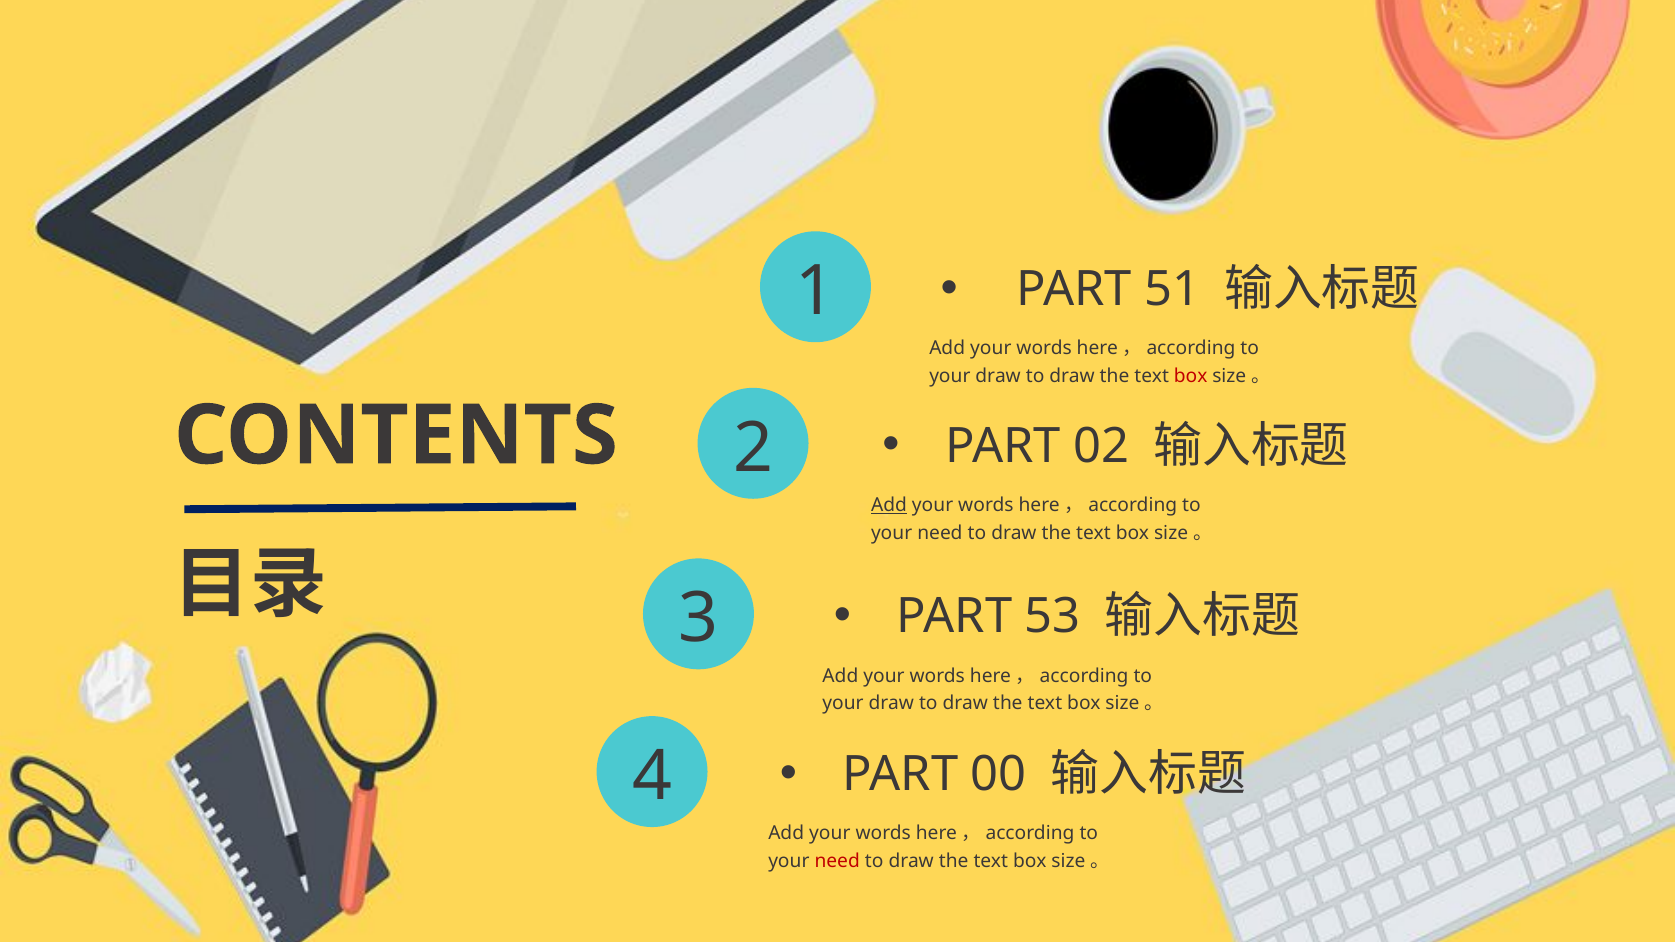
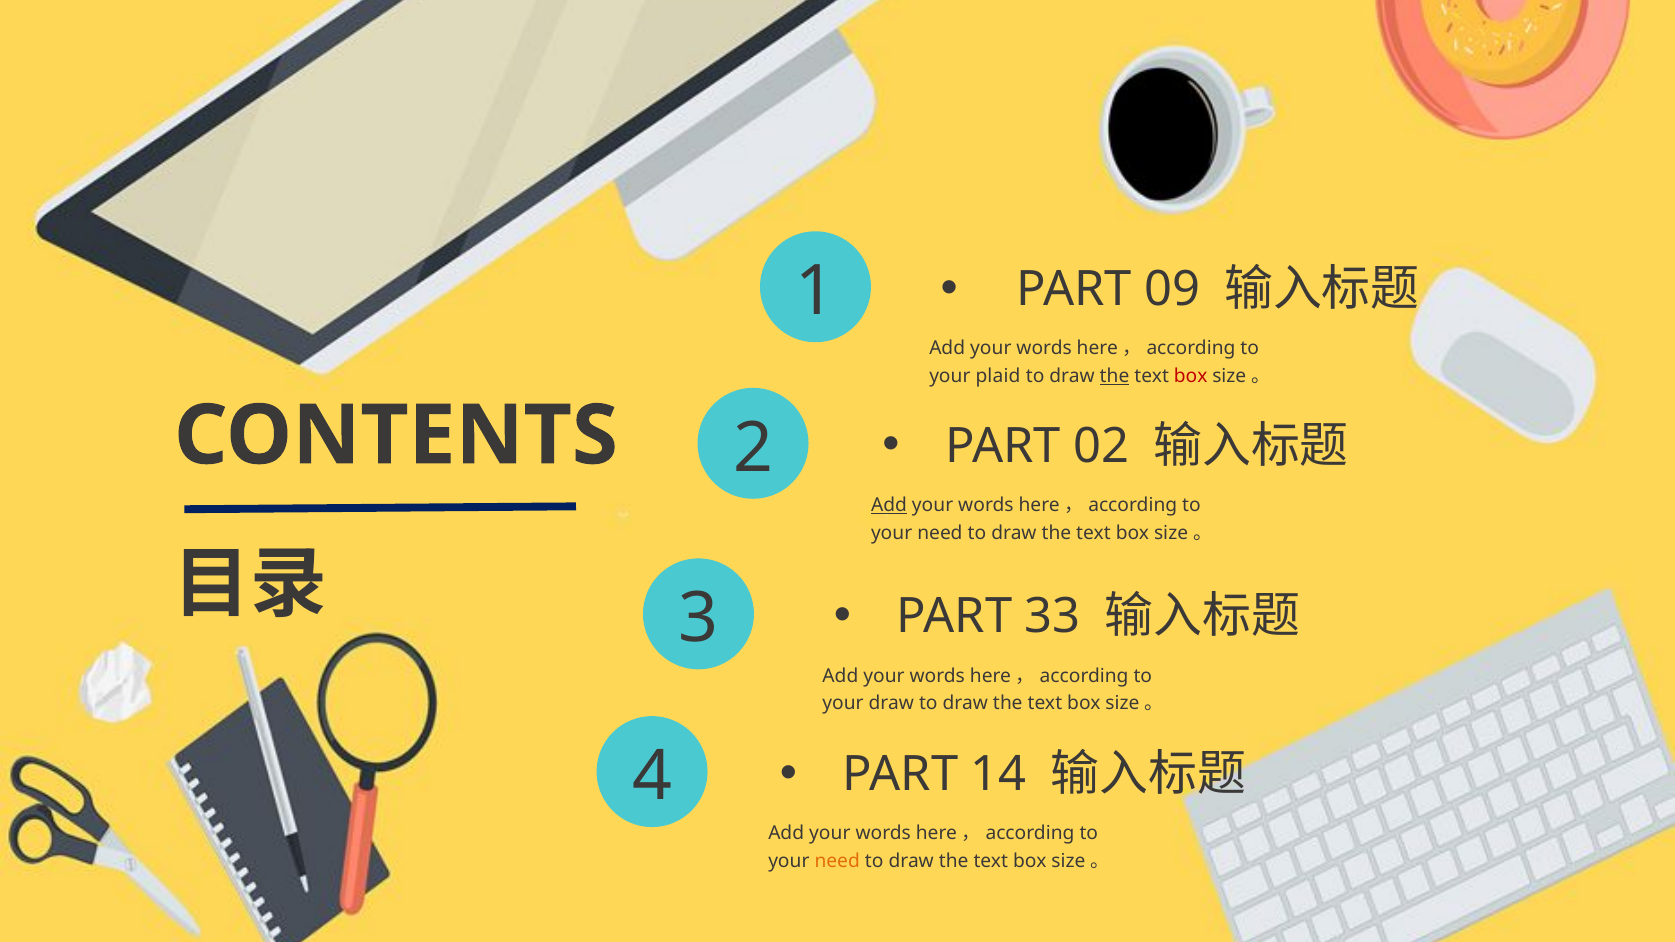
51: 51 -> 09
draw at (998, 376): draw -> plaid
the at (1115, 376) underline: none -> present
53: 53 -> 33
00: 00 -> 14
need at (837, 861) colour: red -> orange
